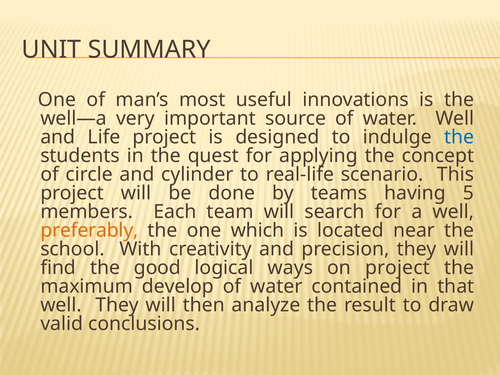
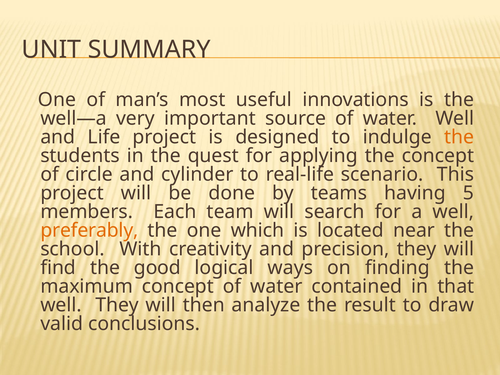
the at (459, 137) colour: blue -> orange
on project: project -> finding
maximum develop: develop -> concept
